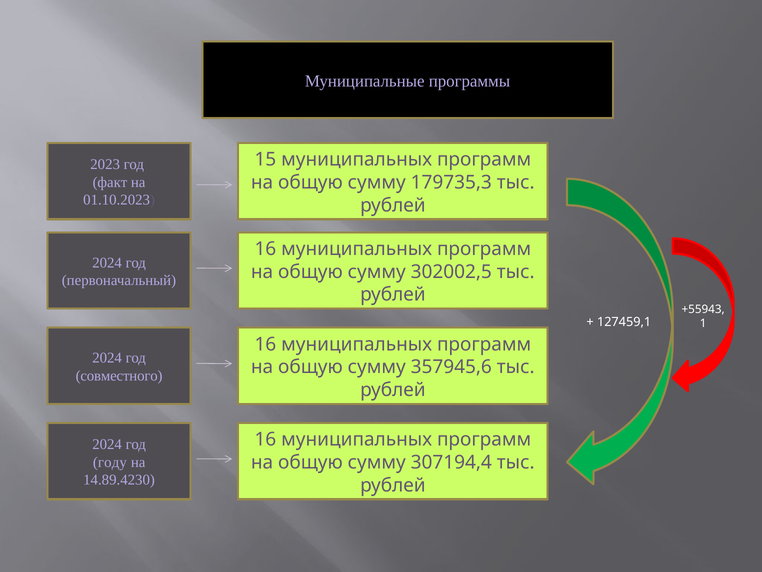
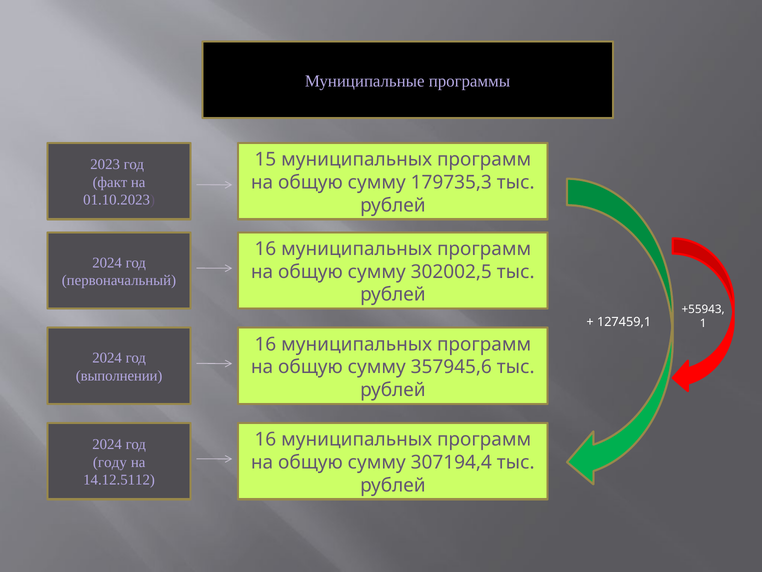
совместного: совместного -> выполнении
14.89.4230: 14.89.4230 -> 14.12.5112
